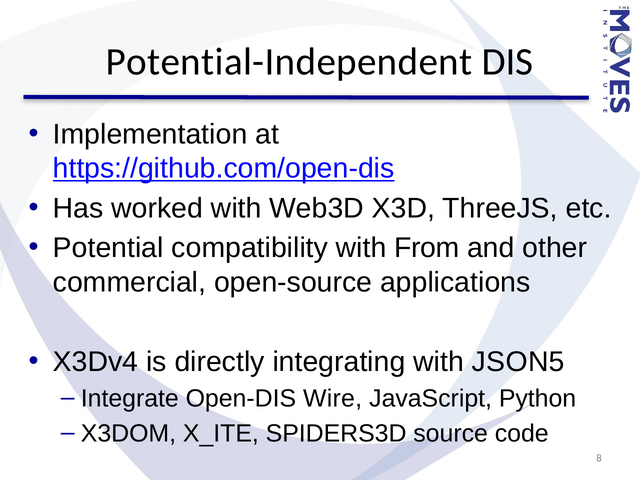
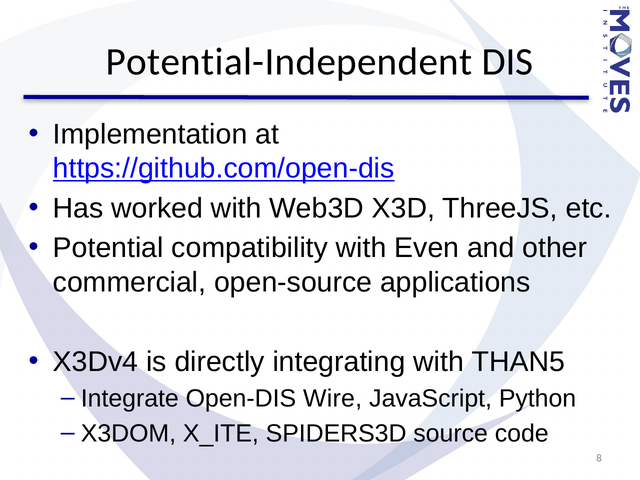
From: From -> Even
JSON5: JSON5 -> THAN5
